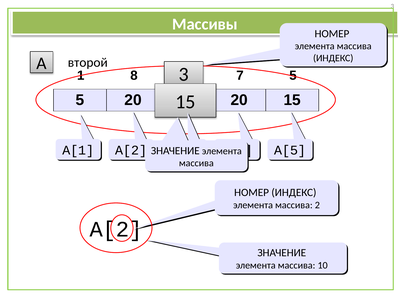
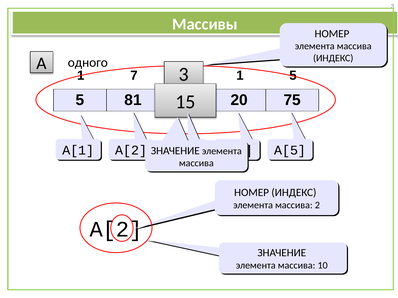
второй: второй -> одного
8: 8 -> 7
7 at (240, 76): 7 -> 1
5 20: 20 -> 81
15 at (292, 100): 15 -> 75
